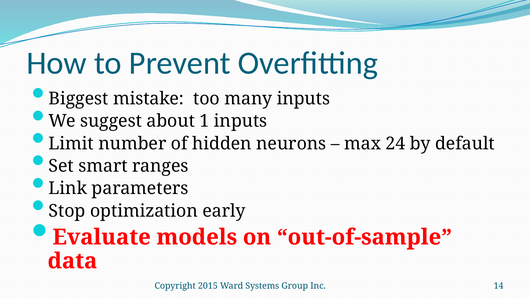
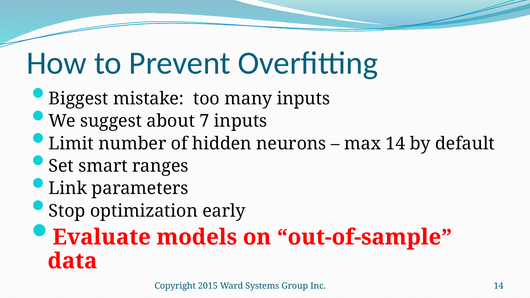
1: 1 -> 7
max 24: 24 -> 14
